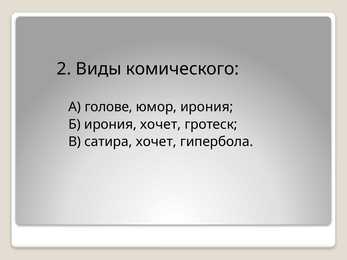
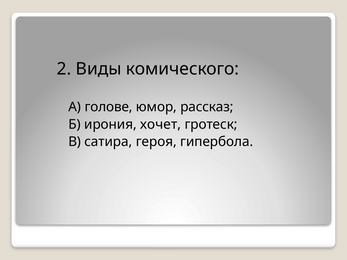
юмор ирония: ирония -> рассказ
сатира хочет: хочет -> героя
